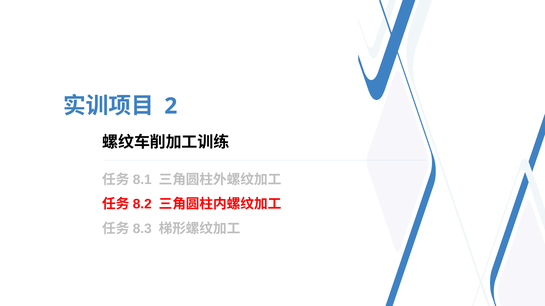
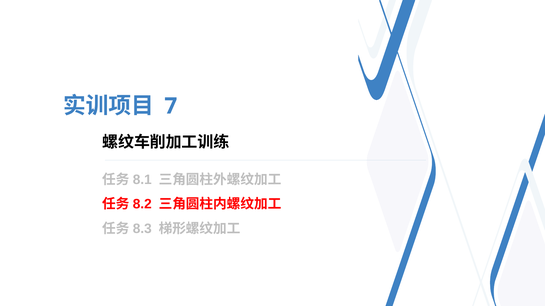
2: 2 -> 7
